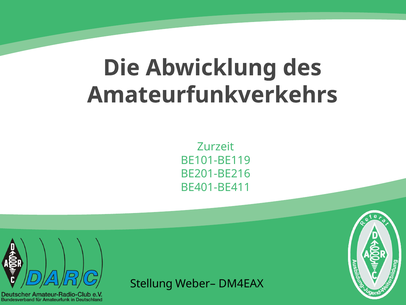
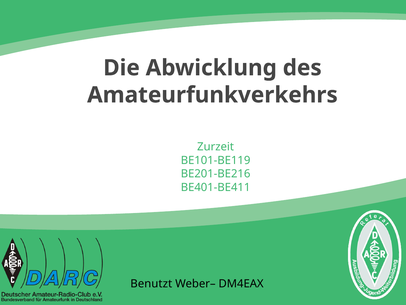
Stellung: Stellung -> Benutzt
